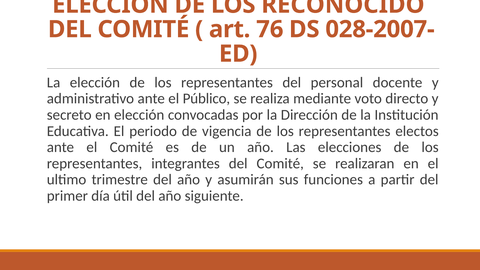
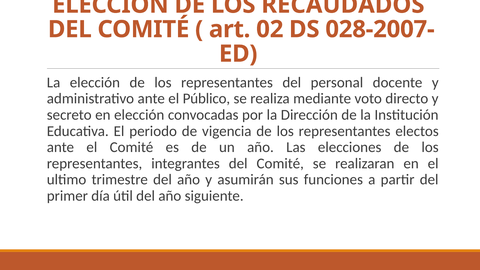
RECONOCIDO: RECONOCIDO -> RECAUDADOS
76: 76 -> 02
